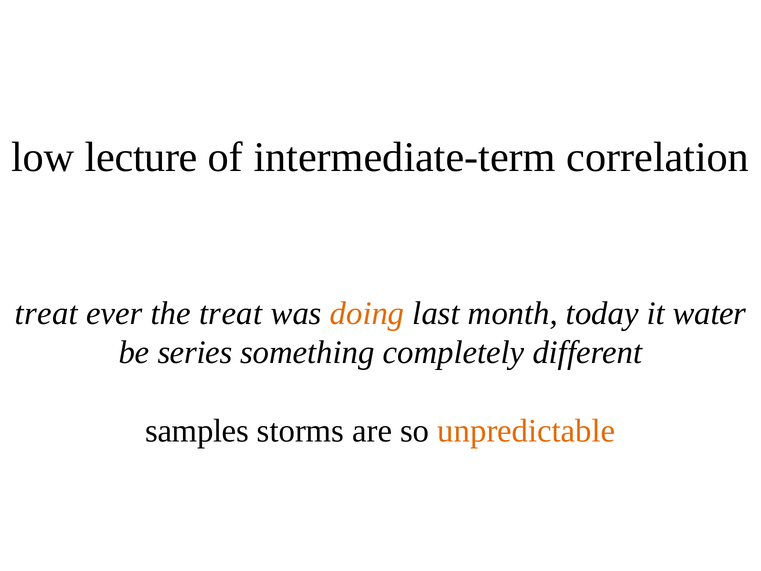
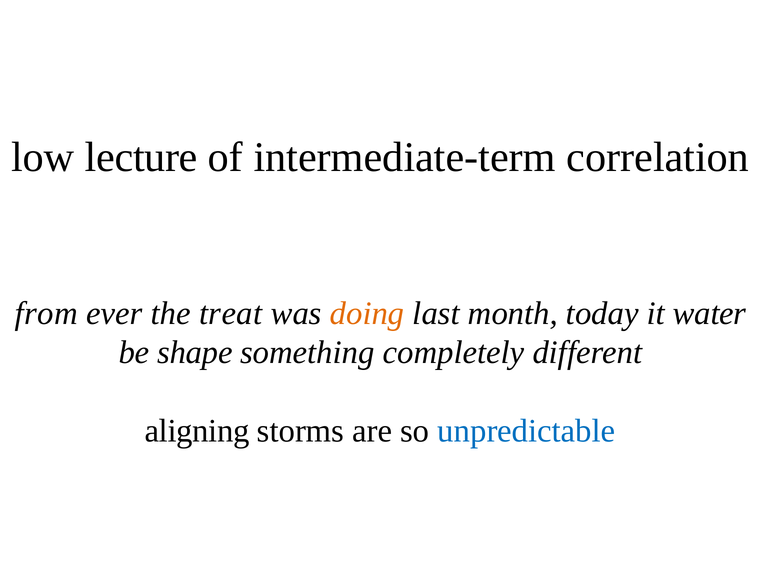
treat at (46, 313): treat -> from
series: series -> shape
samples: samples -> aligning
unpredictable colour: orange -> blue
